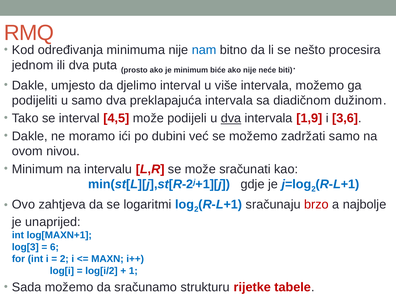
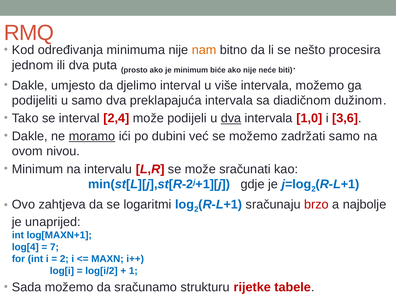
nam colour: blue -> orange
4,5: 4,5 -> 2,4
1,9: 1,9 -> 1,0
moramo underline: none -> present
log[3: log[3 -> log[4
6: 6 -> 7
